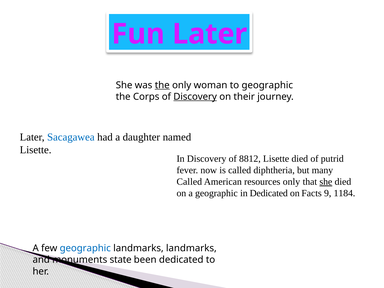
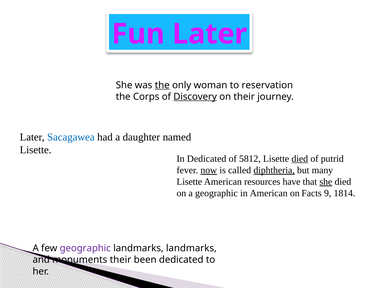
to geographic: geographic -> reservation
In Discovery: Discovery -> Dedicated
8812: 8812 -> 5812
died at (300, 159) underline: none -> present
now underline: none -> present
diphtheria underline: none -> present
Called at (189, 182): Called -> Lisette
resources only: only -> have
in Dedicated: Dedicated -> American
1184: 1184 -> 1814
geographic at (85, 248) colour: blue -> purple
monuments state: state -> their
